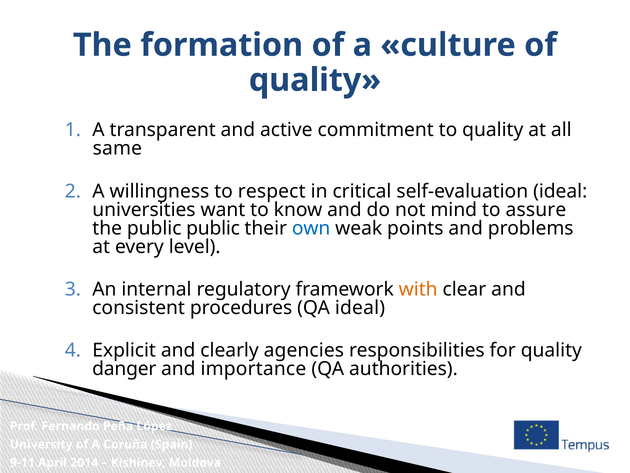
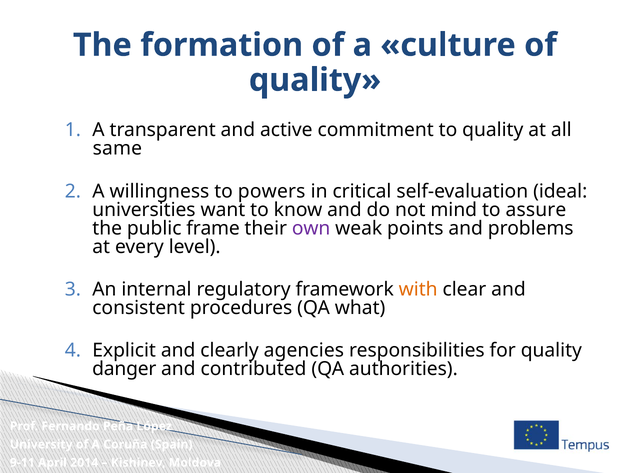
respect: respect -> powers
public public: public -> frame
own colour: blue -> purple
QA ideal: ideal -> what
importance: importance -> contributed
